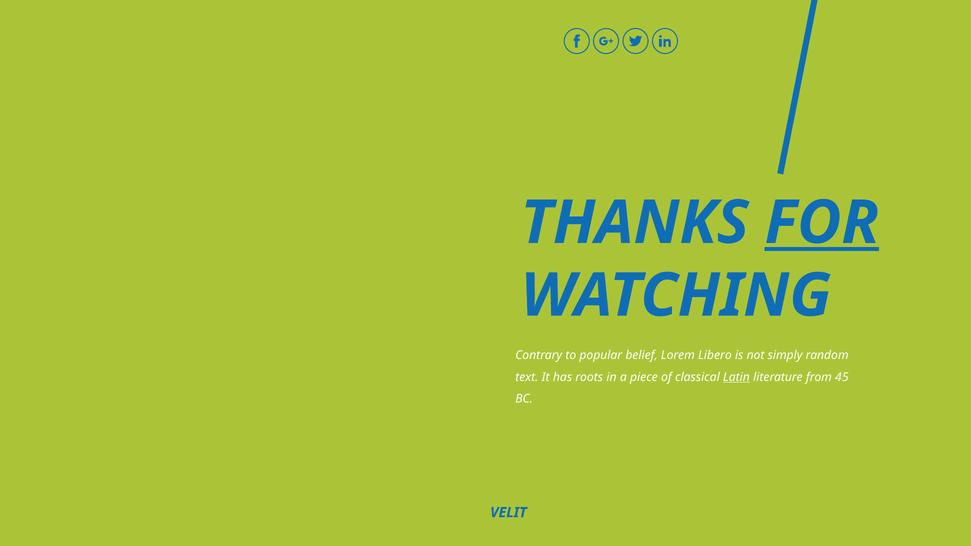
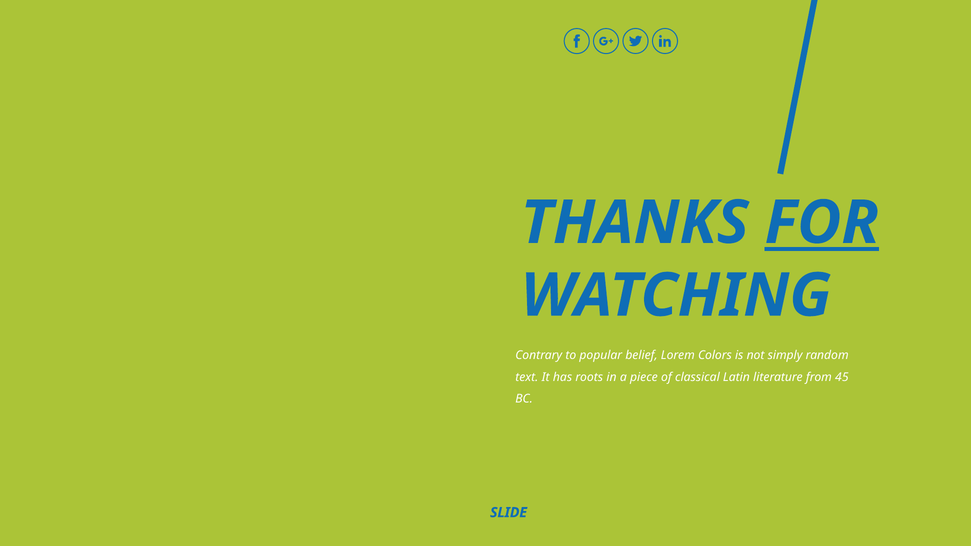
Libero: Libero -> Colors
Latin underline: present -> none
VELIT: VELIT -> SLIDE
